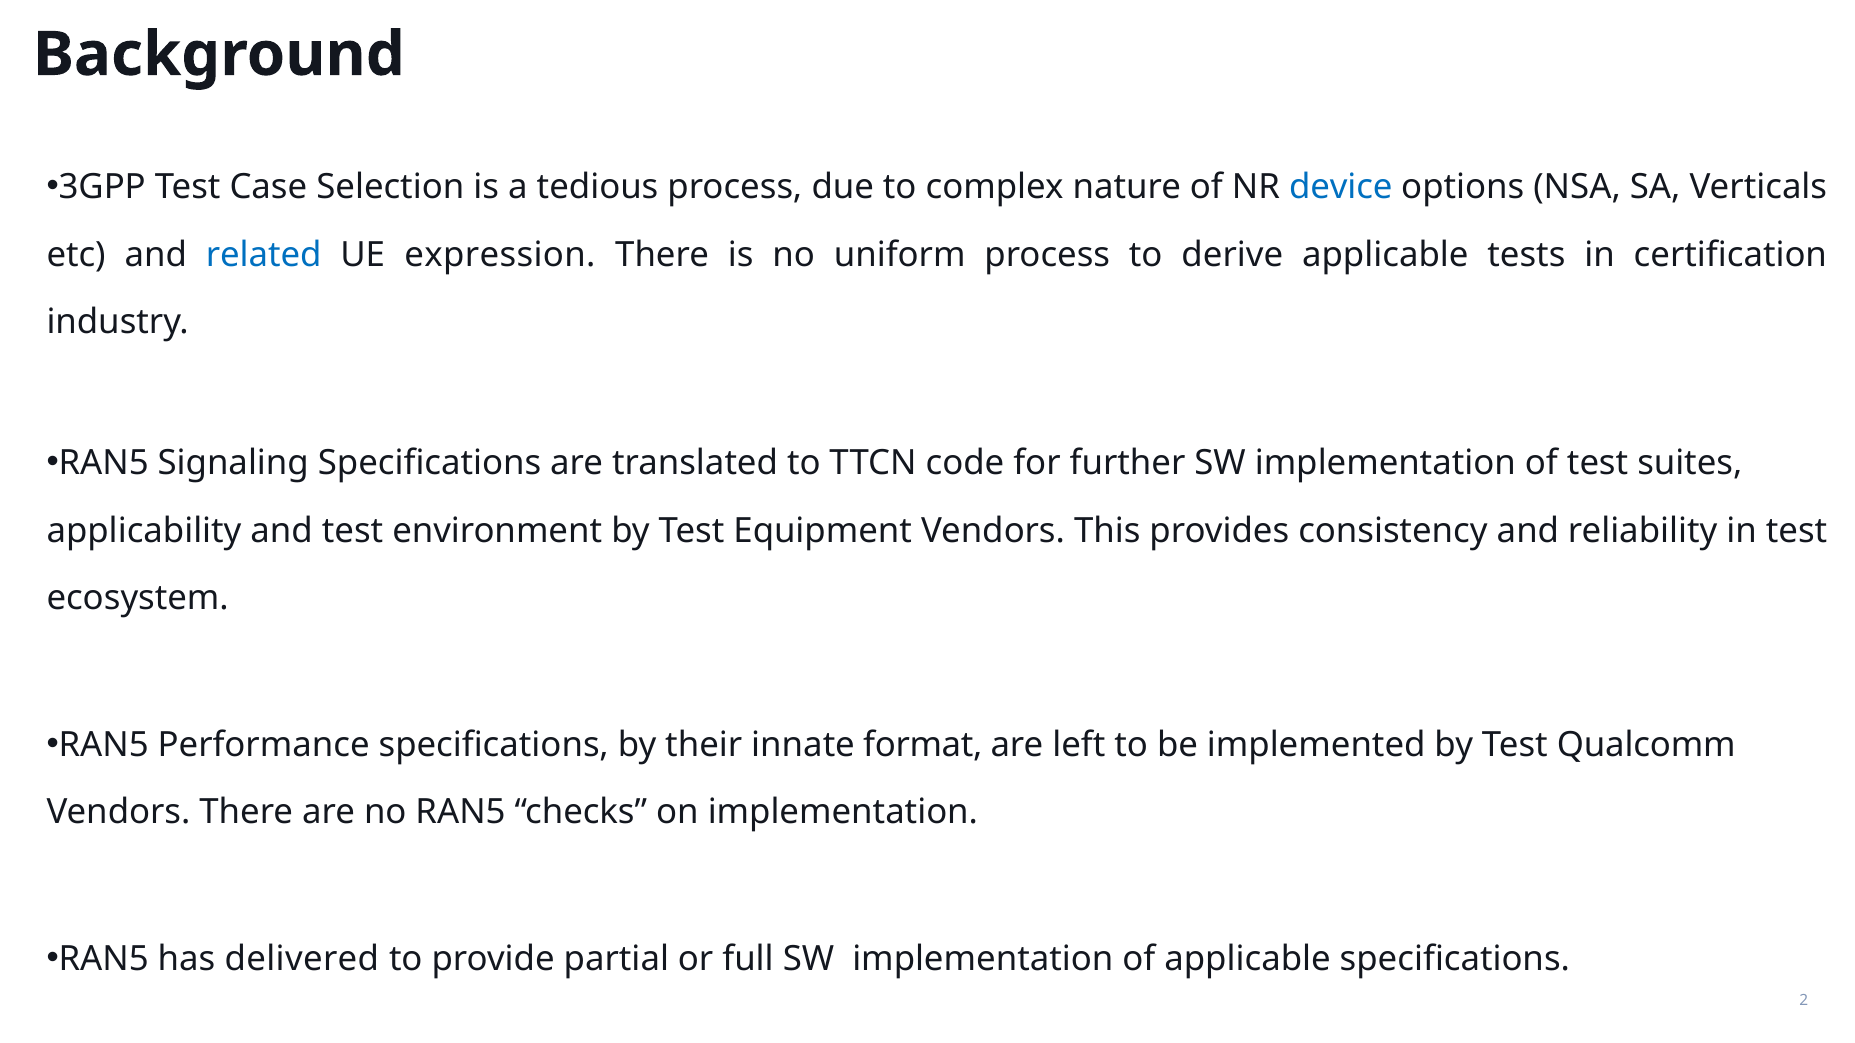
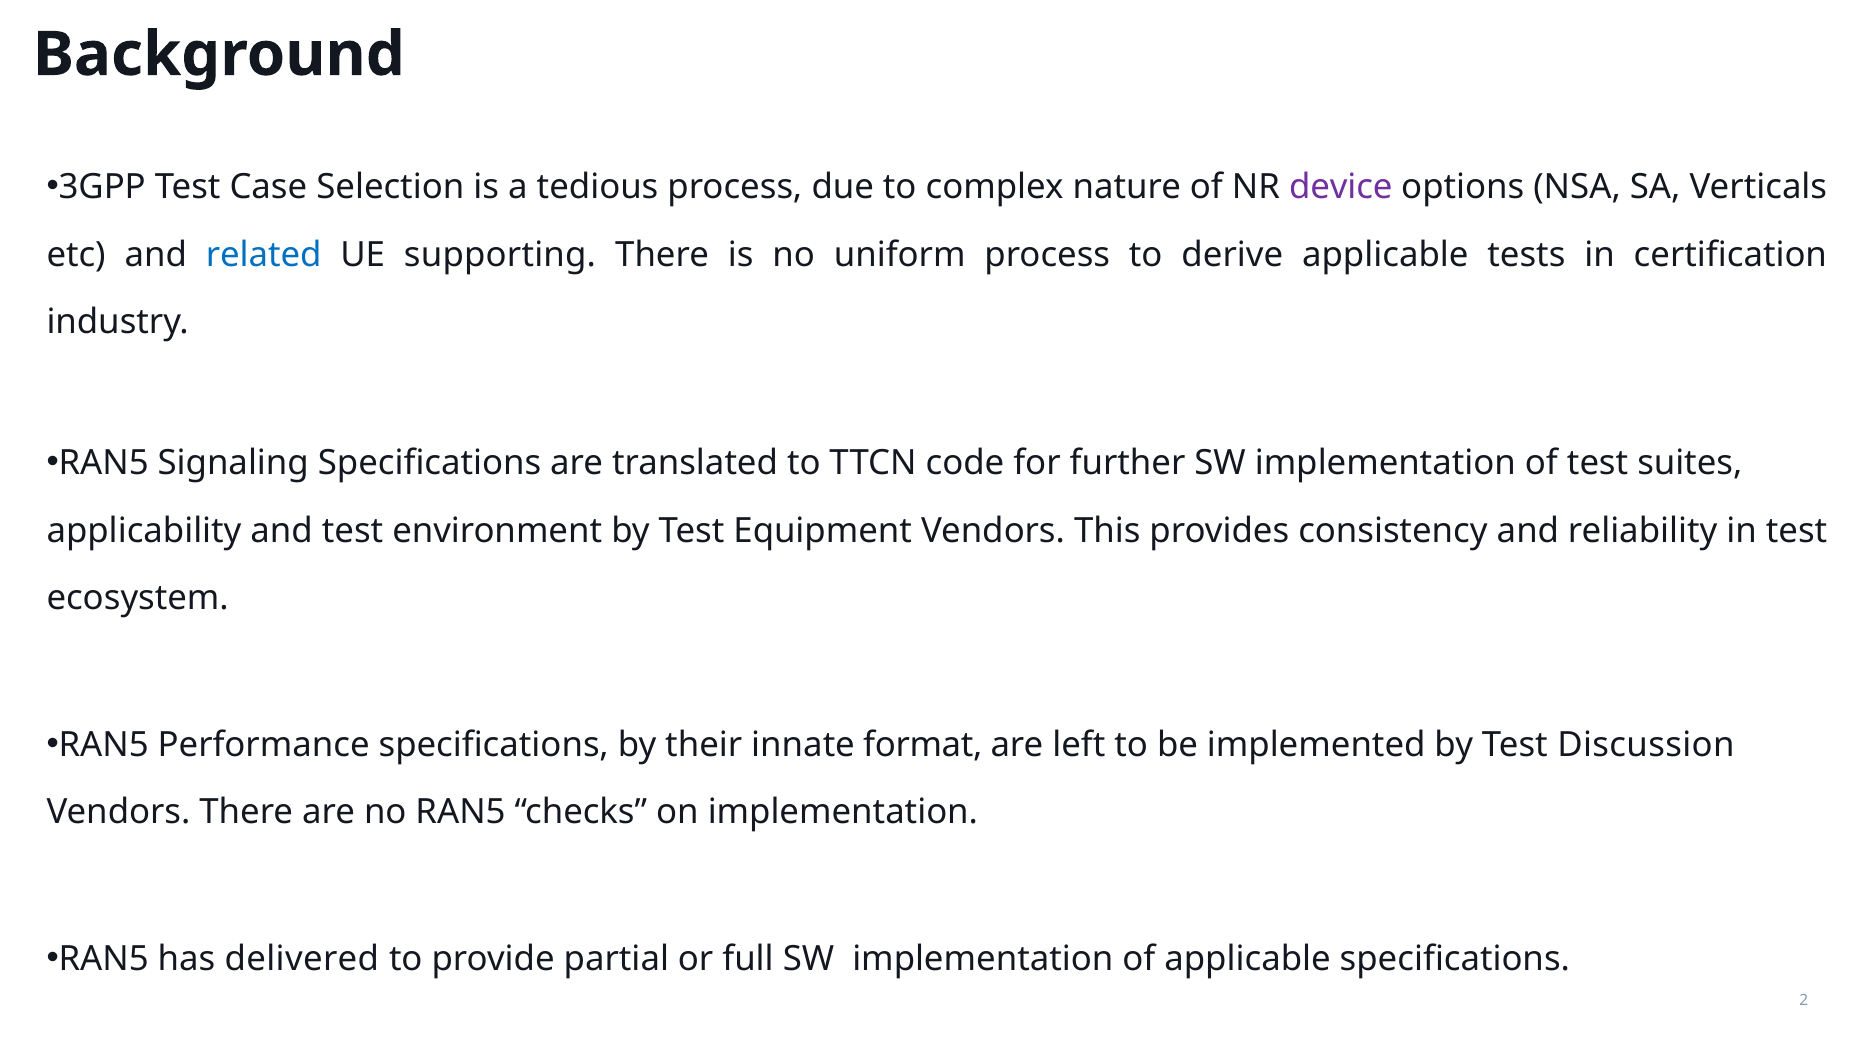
device colour: blue -> purple
expression: expression -> supporting
Qualcomm: Qualcomm -> Discussion
